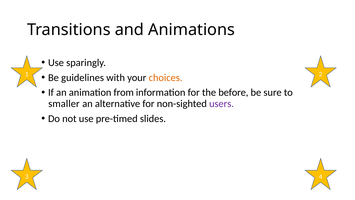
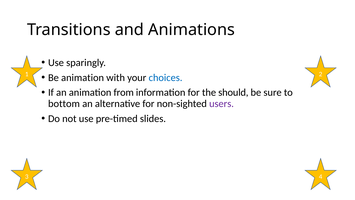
Be guidelines: guidelines -> animation
choices colour: orange -> blue
before: before -> should
smaller: smaller -> bottom
